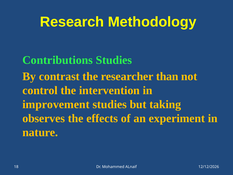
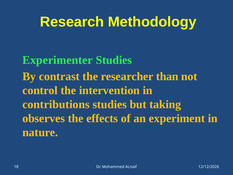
Contributions: Contributions -> Experimenter
improvement: improvement -> contributions
